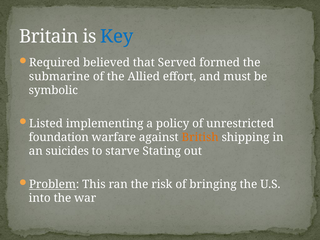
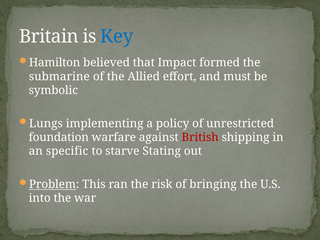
Required: Required -> Hamilton
Served: Served -> Impact
Listed: Listed -> Lungs
British colour: orange -> red
suicides: suicides -> specific
